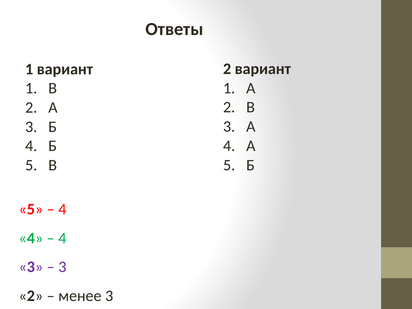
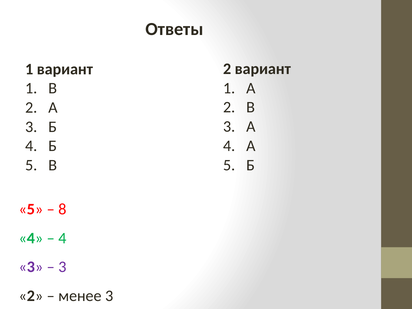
4 at (62, 209): 4 -> 8
